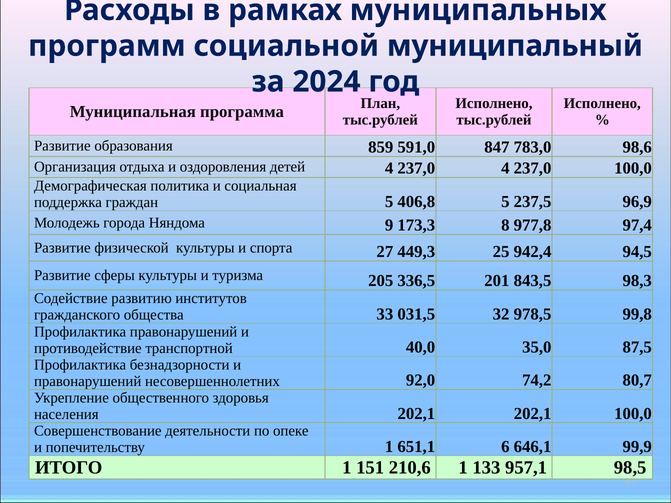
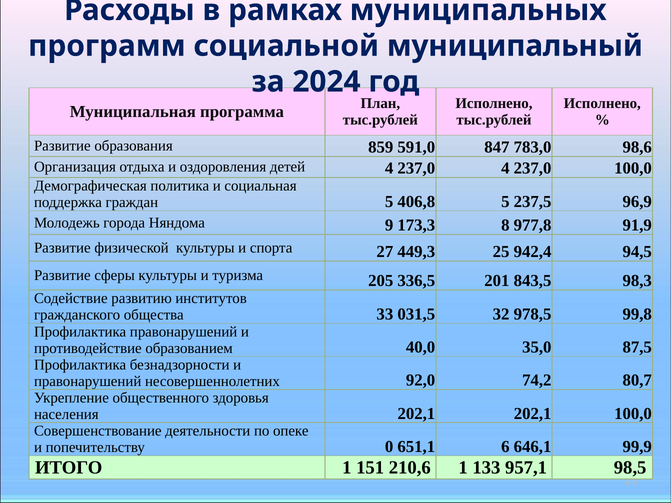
97,4: 97,4 -> 91,9
транспортной: транспортной -> образованием
попечительству 1: 1 -> 0
